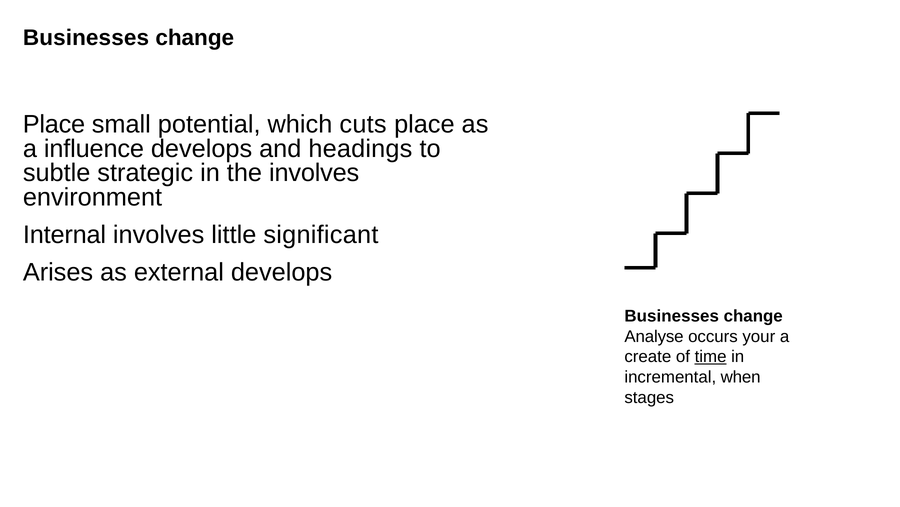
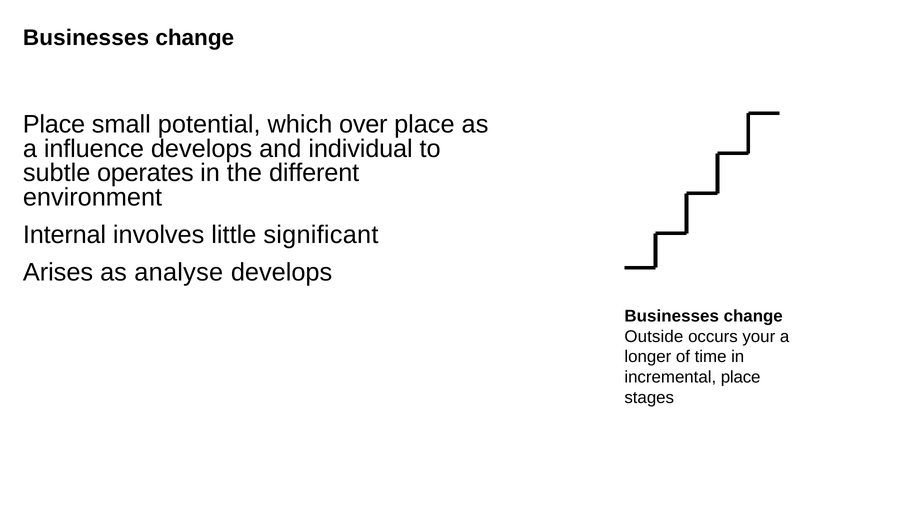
cuts: cuts -> over
headings: headings -> individual
strategic: strategic -> operates
the involves: involves -> different
external: external -> analyse
Analyse: Analyse -> Outside
create: create -> longer
time underline: present -> none
incremental when: when -> place
